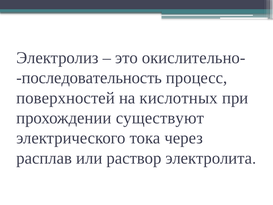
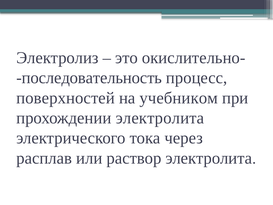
кислотных: кислотных -> учебником
прохождении существуют: существуют -> электролита
